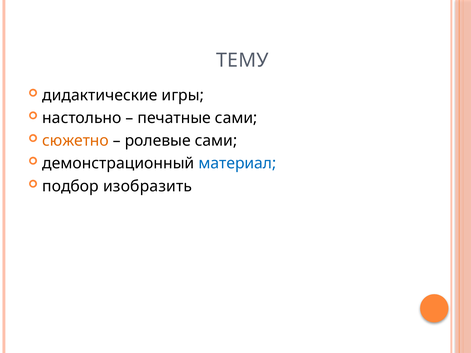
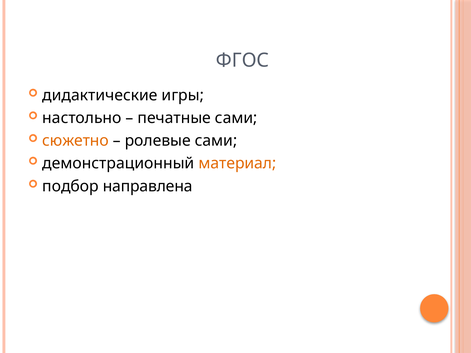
ТЕМУ: ТЕМУ -> ФГОС
материал colour: blue -> orange
изобразить: изобразить -> направлена
